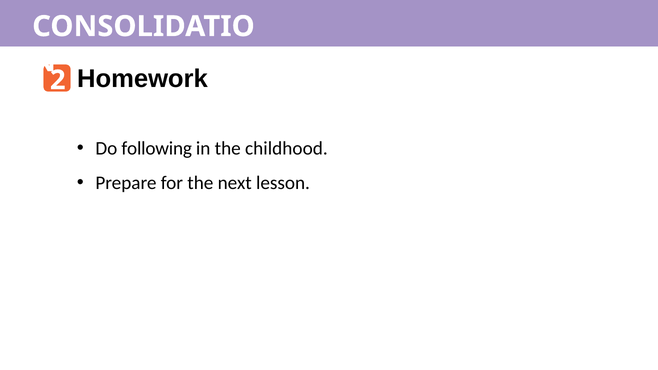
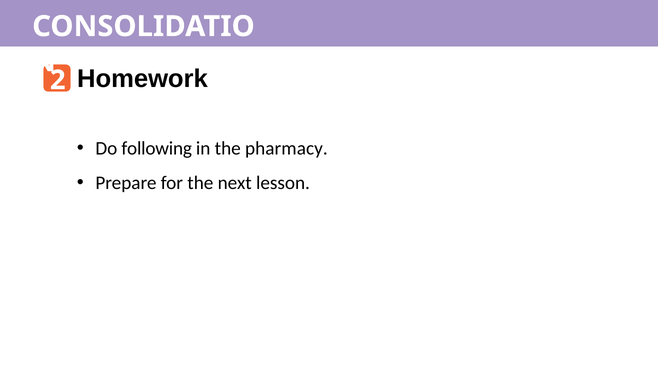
childhood: childhood -> pharmacy
